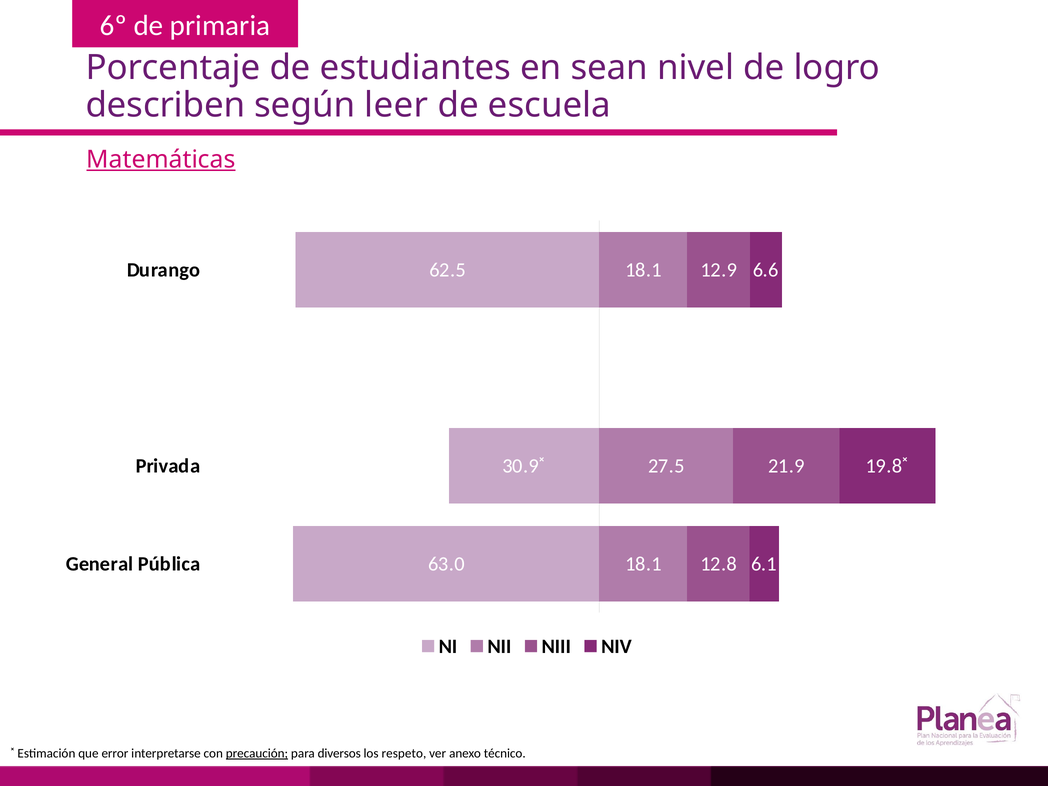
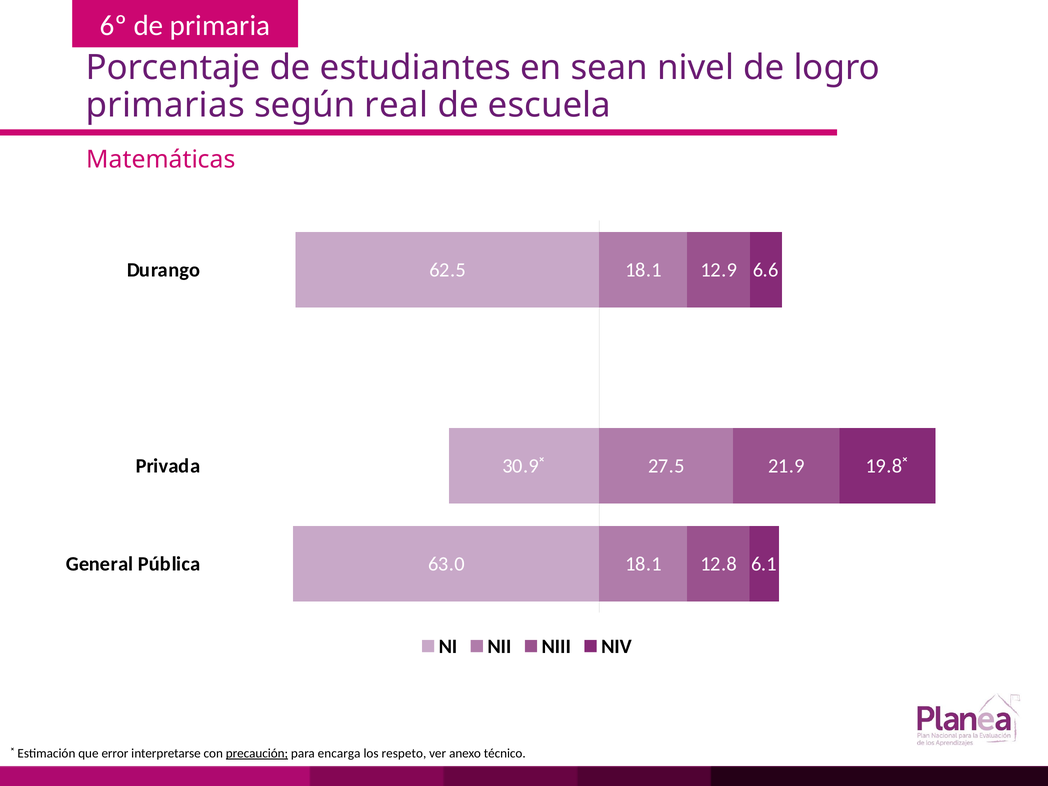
describen: describen -> primarias
leer: leer -> real
Matemáticas underline: present -> none
diversos: diversos -> encarga
